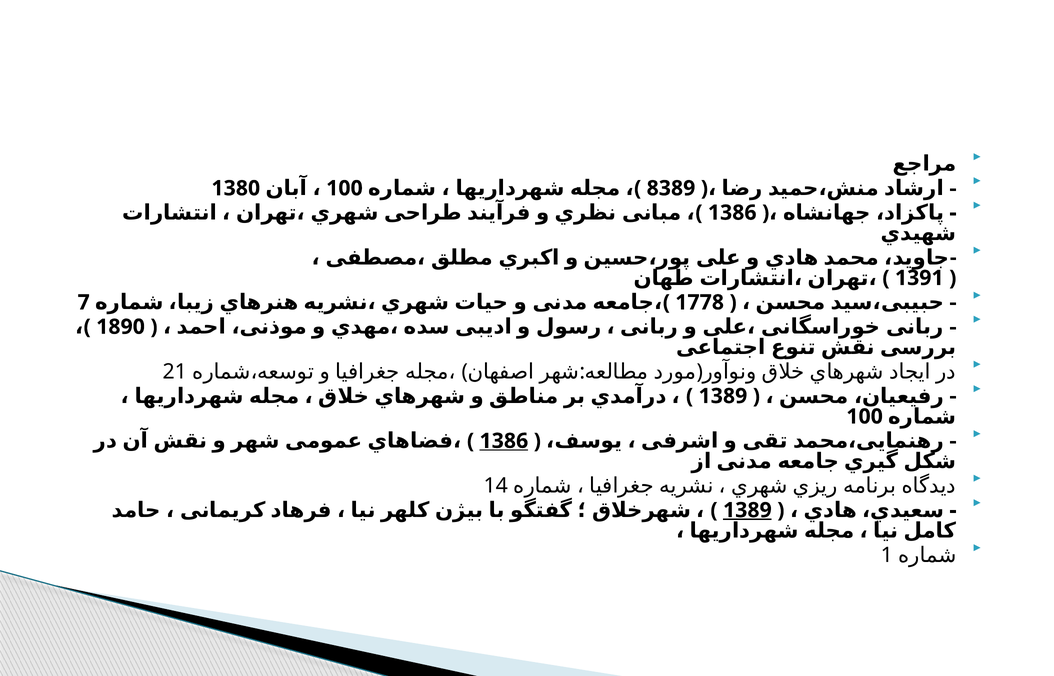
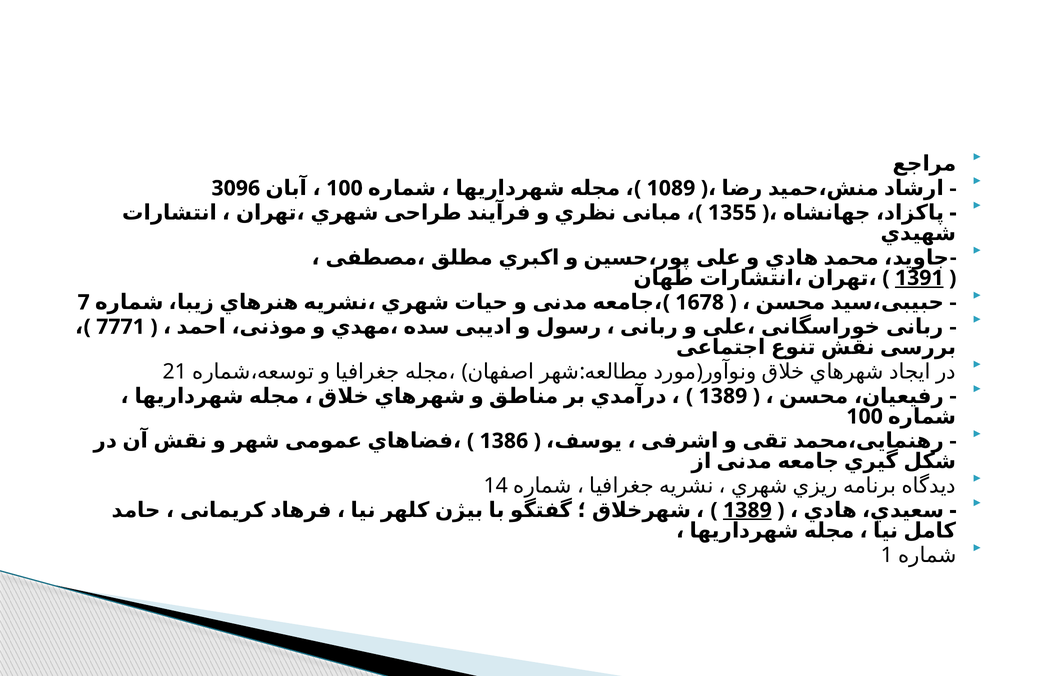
1380: 1380 -> 3096
8389: 8389 -> 1089
1386 at (732, 213): 1386 -> 1355
1391 underline: none -> present
1778: 1778 -> 1678
1890: 1890 -> 7771
1386 at (504, 441) underline: present -> none
